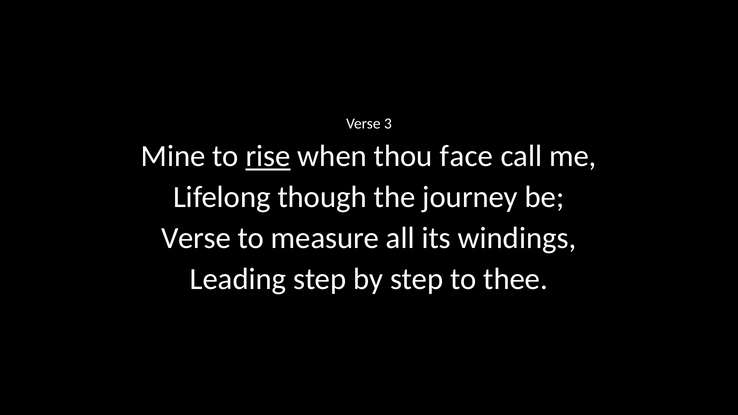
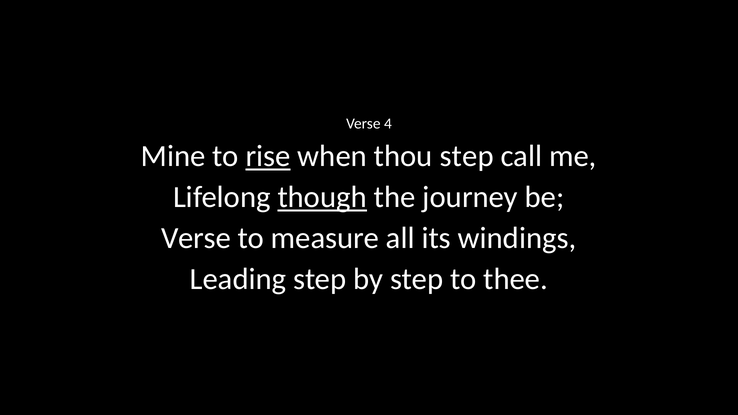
3: 3 -> 4
thou face: face -> step
though underline: none -> present
